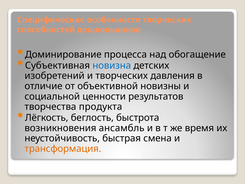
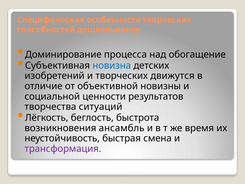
давления: давления -> движутся
продукта: продукта -> ситуаций
трансформация colour: orange -> purple
